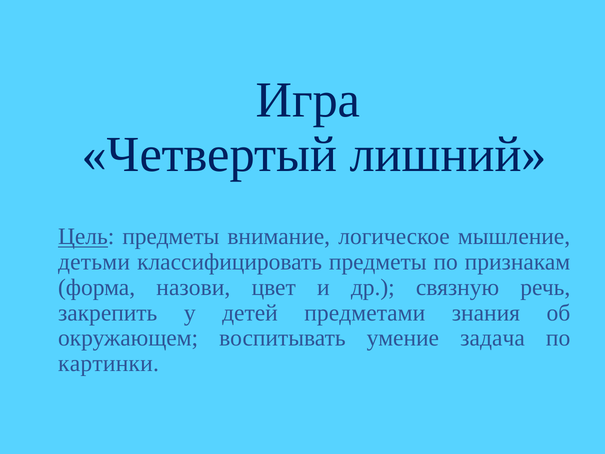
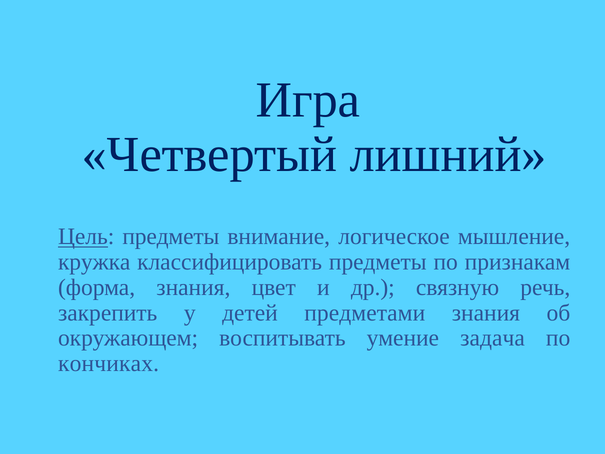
детьми: детьми -> кружка
форма назови: назови -> знания
картинки: картинки -> кончиках
